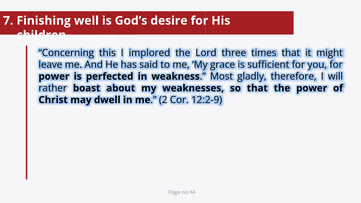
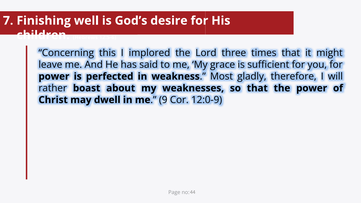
me 2: 2 -> 9
12:2-9: 12:2-9 -> 12:0-9
